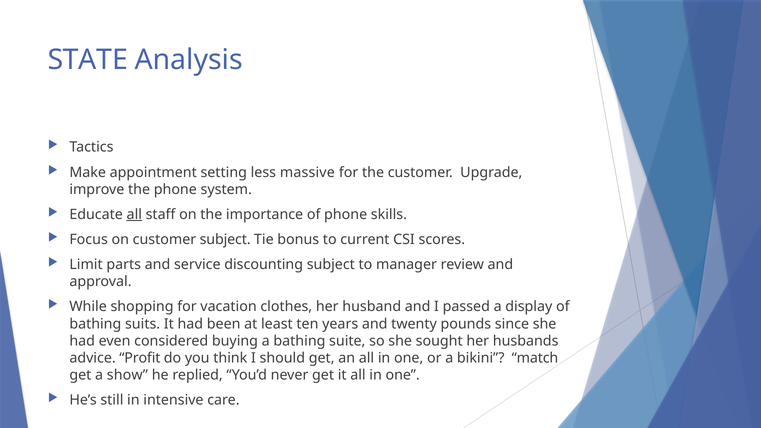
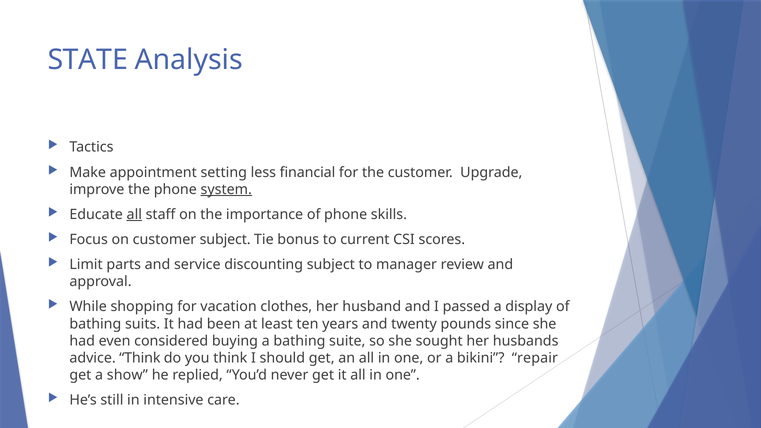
massive: massive -> financial
system underline: none -> present
advice Profit: Profit -> Think
match: match -> repair
